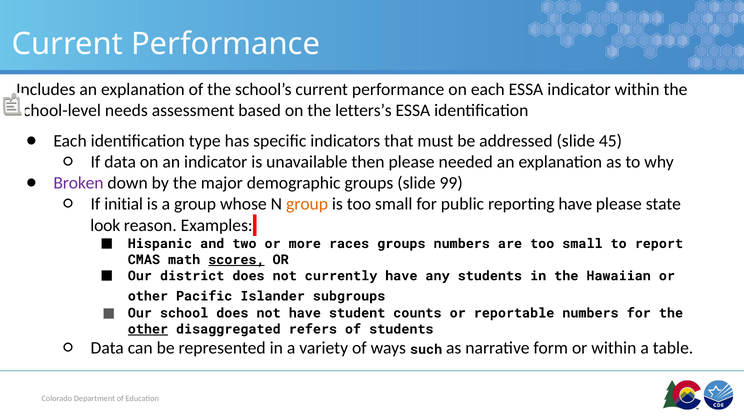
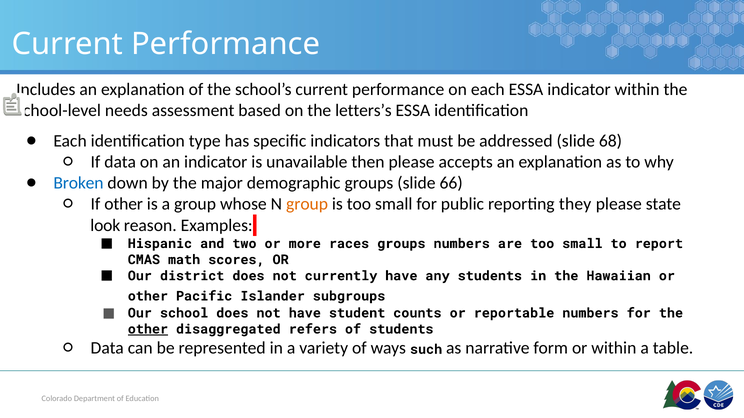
45: 45 -> 68
needed: needed -> accepts
Broken colour: purple -> blue
99: 99 -> 66
If initial: initial -> other
reporting have: have -> they
scores underline: present -> none
